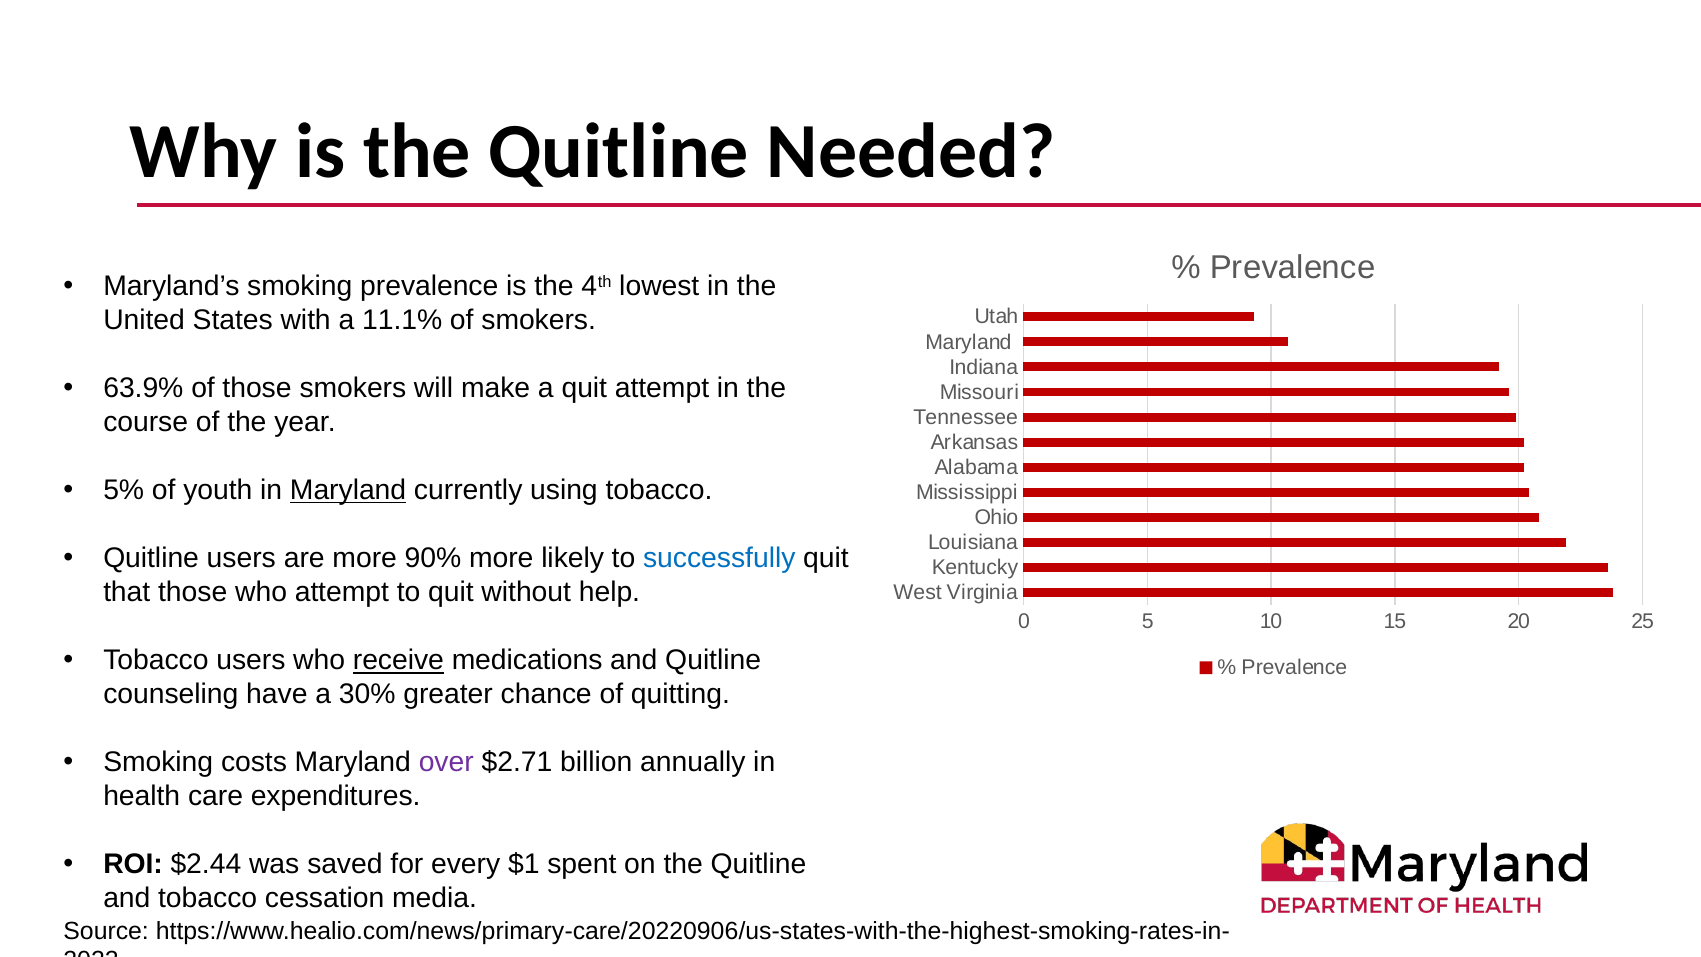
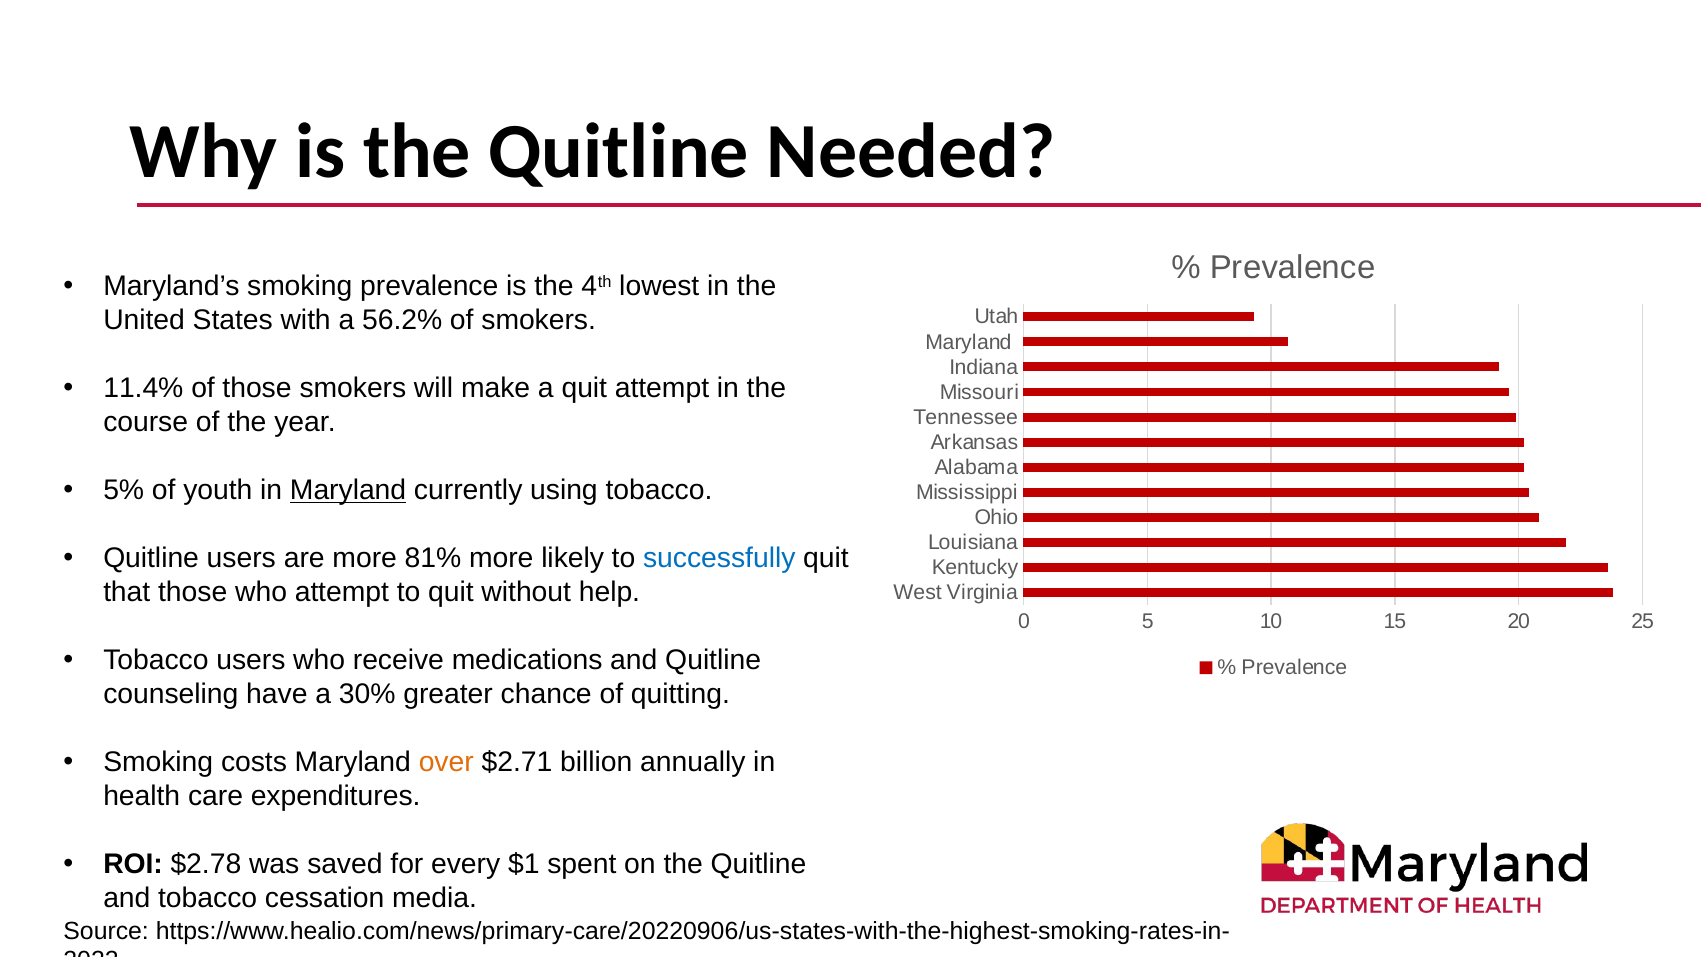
11.1%: 11.1% -> 56.2%
63.9%: 63.9% -> 11.4%
90%: 90% -> 81%
receive underline: present -> none
over colour: purple -> orange
$2.44: $2.44 -> $2.78
